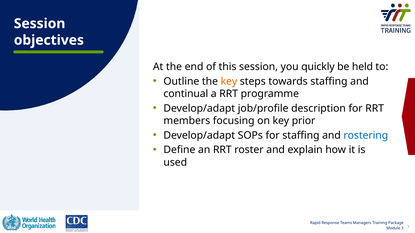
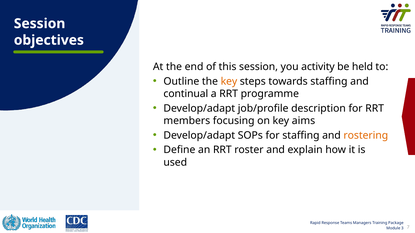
quickly: quickly -> activity
prior: prior -> aims
rostering colour: blue -> orange
